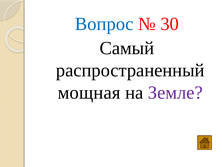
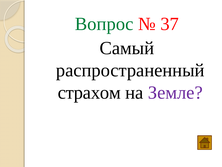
Вопрос colour: blue -> green
30: 30 -> 37
мощная: мощная -> страхом
